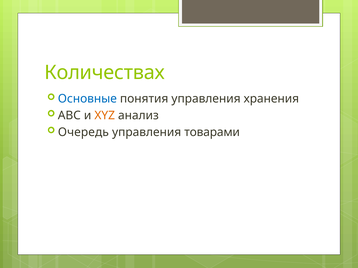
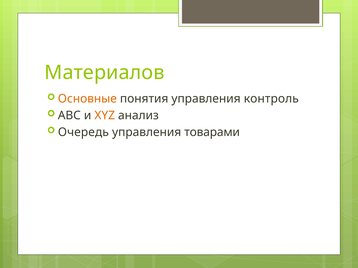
Количествах: Количествах -> Материалов
Основные colour: blue -> orange
хранения: хранения -> контроль
